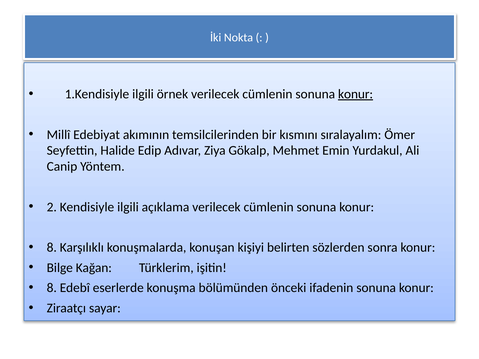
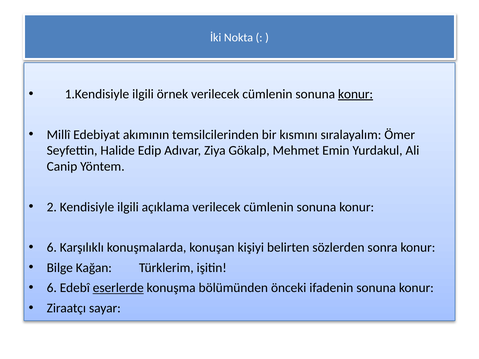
8 at (52, 248): 8 -> 6
8 at (52, 288): 8 -> 6
eserlerde underline: none -> present
